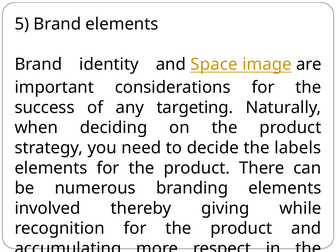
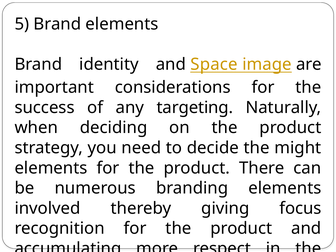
labels: labels -> might
while: while -> focus
